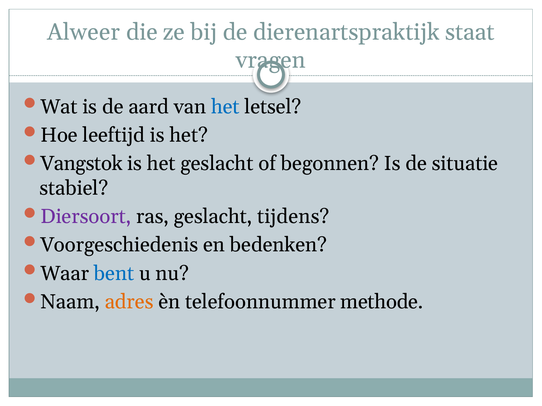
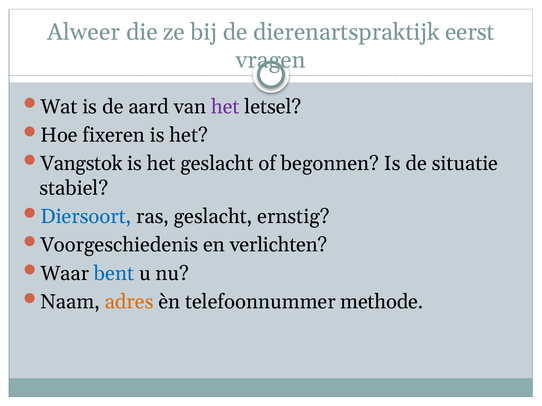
staat: staat -> eerst
het at (225, 107) colour: blue -> purple
leeftijd: leeftijd -> fixeren
Diersoort colour: purple -> blue
tijdens: tijdens -> ernstig
bedenken: bedenken -> verlichten
